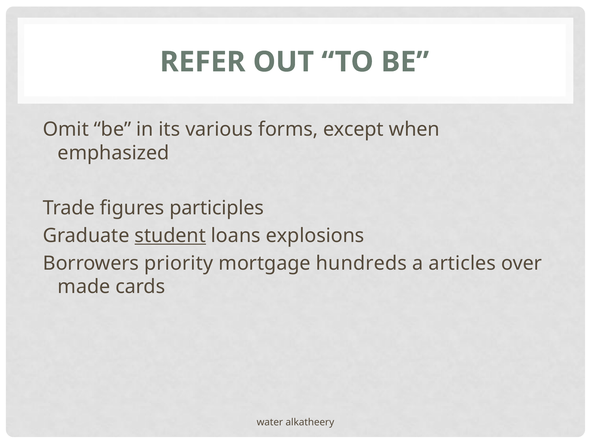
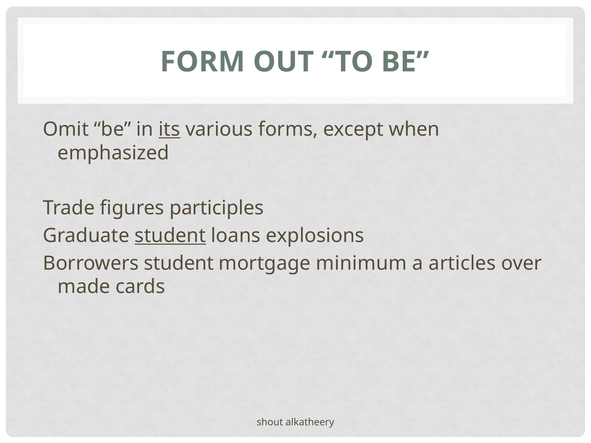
REFER: REFER -> FORM
its underline: none -> present
Borrowers priority: priority -> student
hundreds: hundreds -> minimum
water: water -> shout
